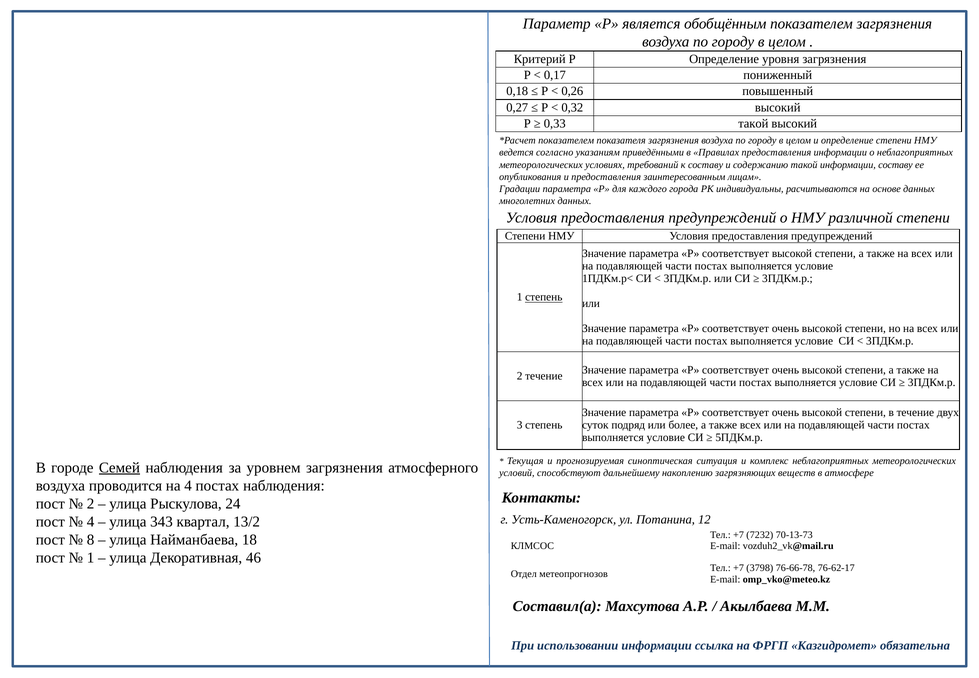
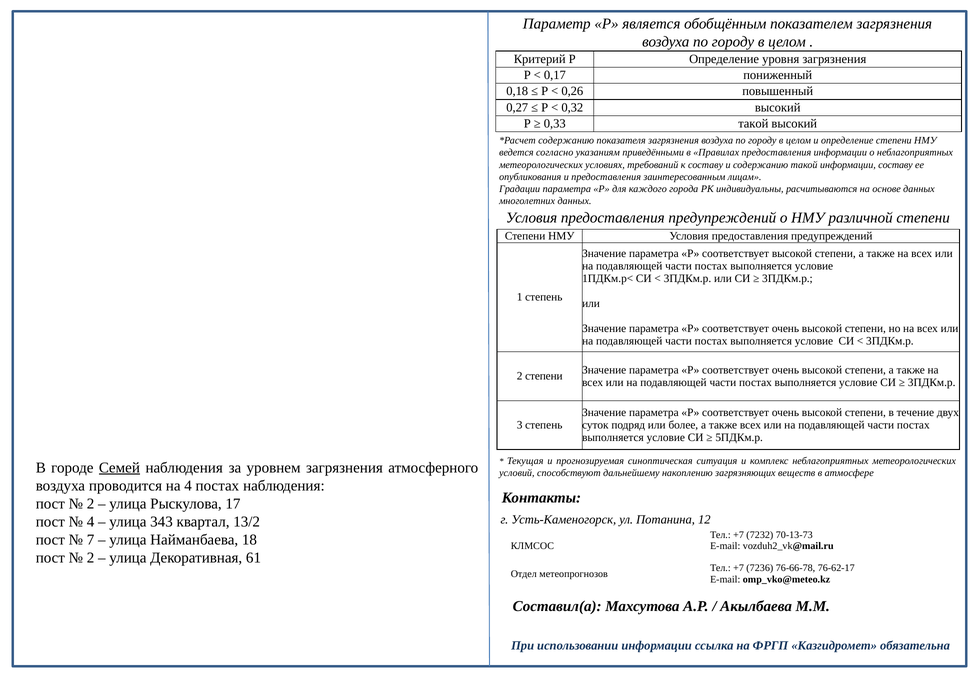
показателем at (566, 141): показателем -> содержанию
степень at (544, 297) underline: present -> none
2 течение: течение -> степени
24: 24 -> 17
8: 8 -> 7
1 at (91, 558): 1 -> 2
46: 46 -> 61
3798: 3798 -> 7236
